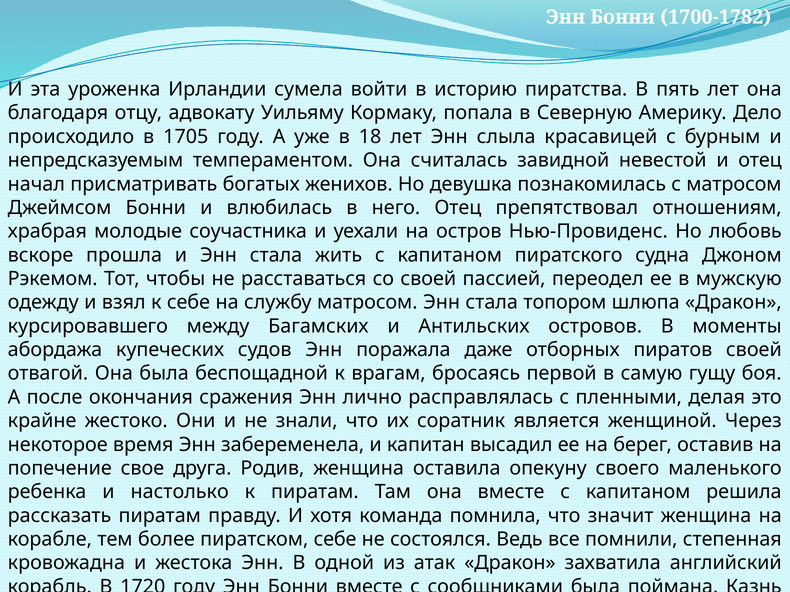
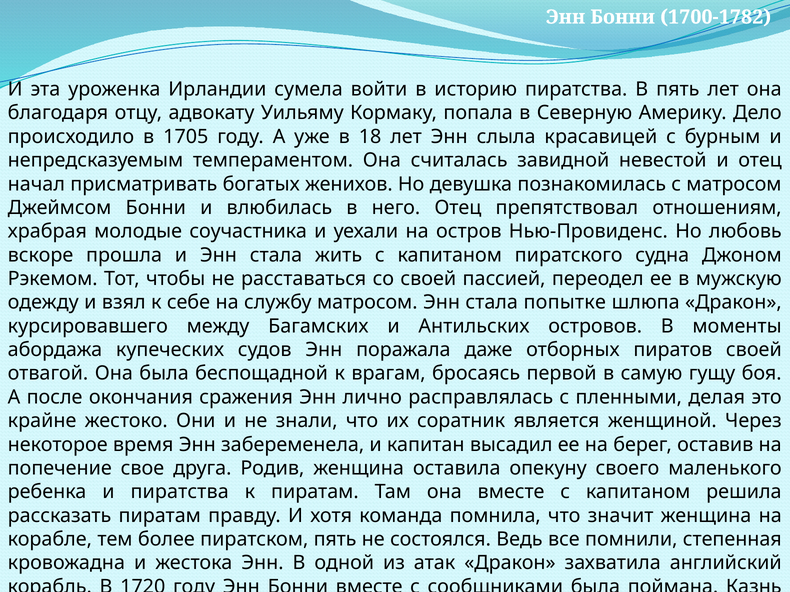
топором: топором -> попытке
и настолько: настолько -> пиратства
пиратском себе: себе -> пять
